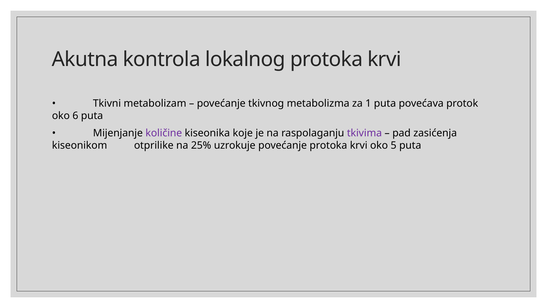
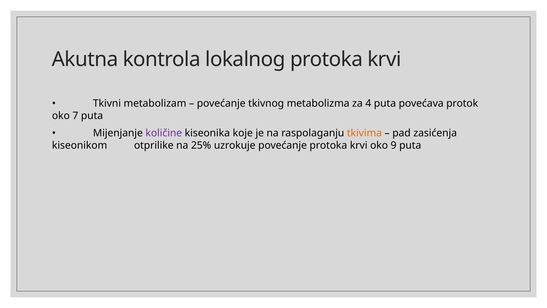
1: 1 -> 4
6: 6 -> 7
tkivima colour: purple -> orange
5: 5 -> 9
